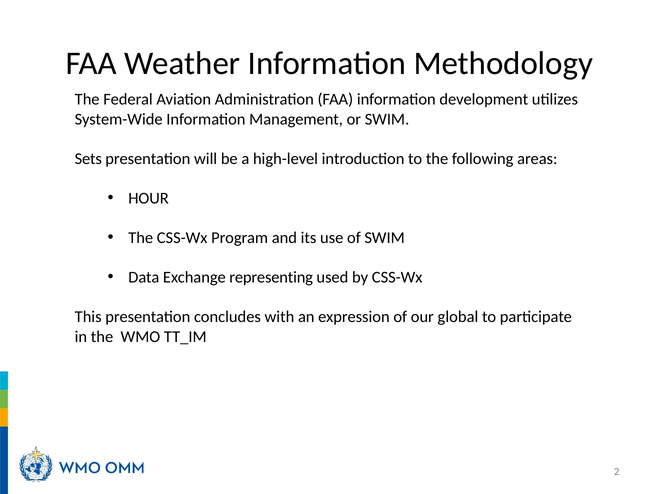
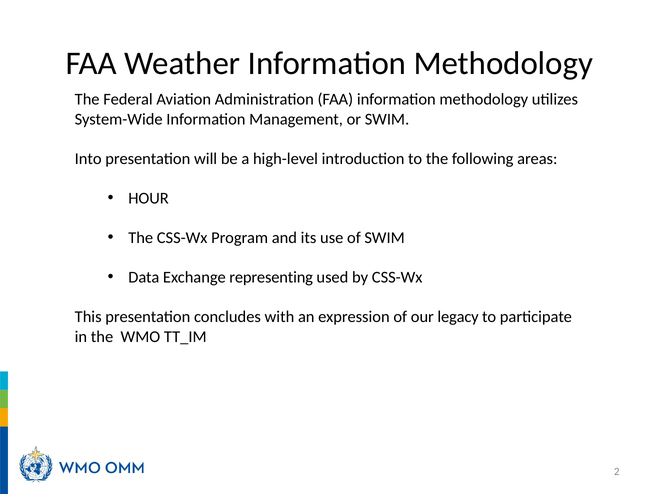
FAA information development: development -> methodology
Sets: Sets -> Into
global: global -> legacy
